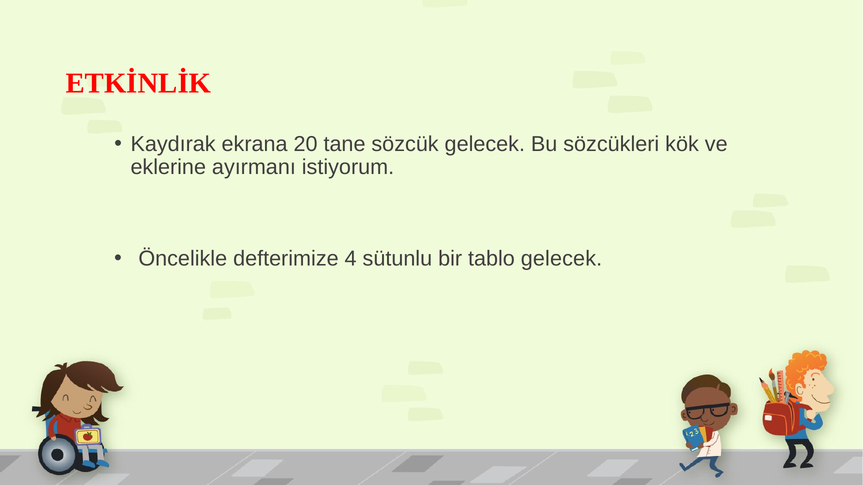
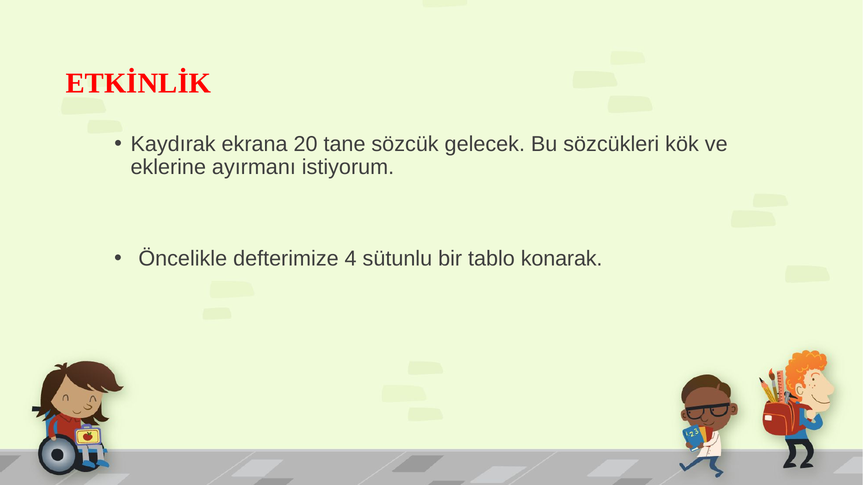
tablo gelecek: gelecek -> konarak
